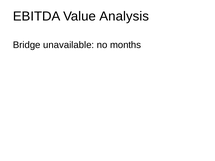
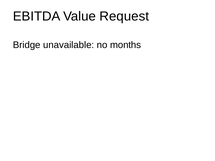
Analysis: Analysis -> Request
